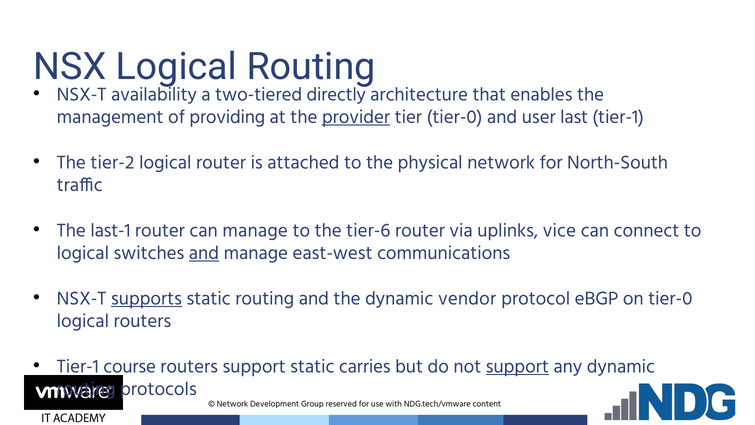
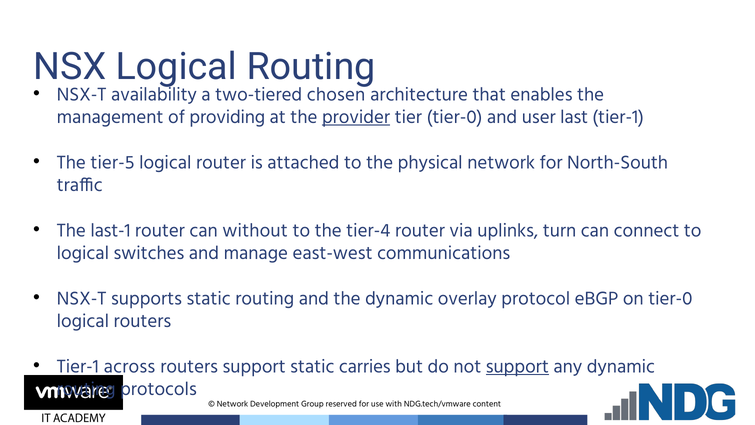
directly: directly -> chosen
tier-2: tier-2 -> tier-5
can manage: manage -> without
tier-6: tier-6 -> tier-4
vice: vice -> turn
and at (204, 253) underline: present -> none
supports underline: present -> none
vendor: vendor -> overlay
course: course -> across
